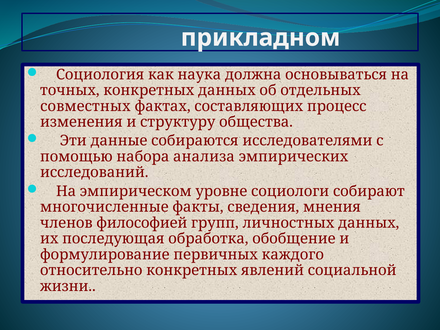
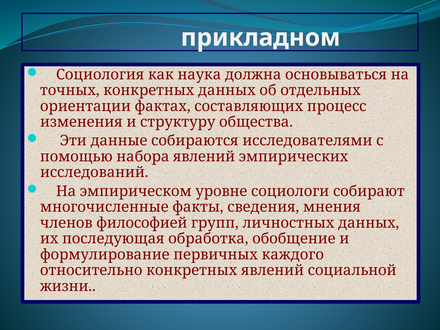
совместных: совместных -> ориентации
набора анализа: анализа -> явлений
